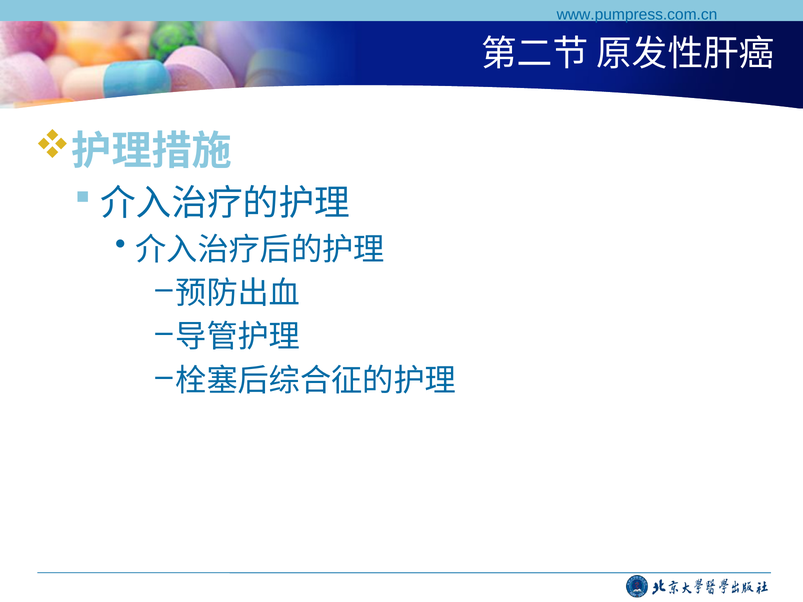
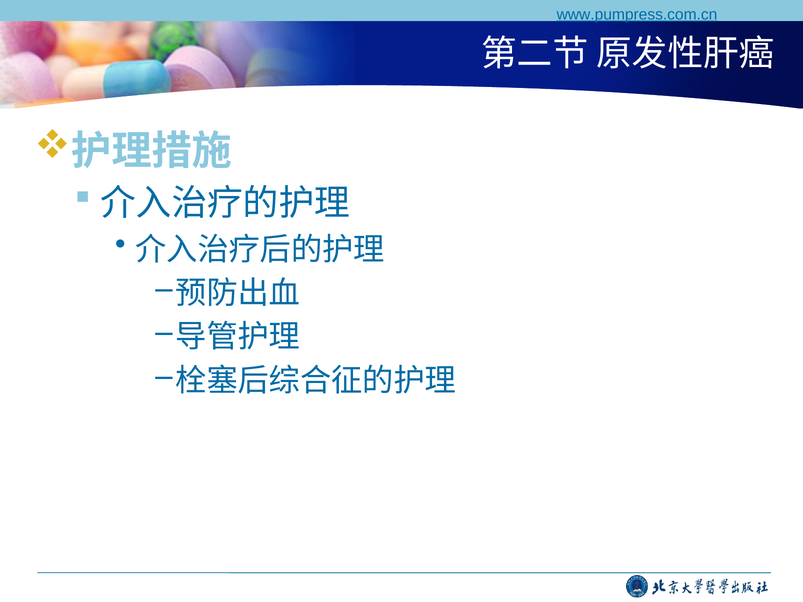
www.pumpress.com.cn underline: none -> present
